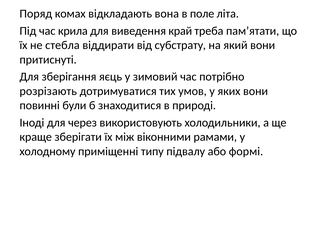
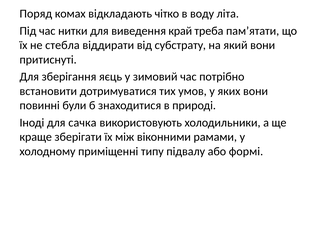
вона: вона -> чітко
поле: поле -> воду
крила: крила -> нитки
розрізають: розрізають -> встановити
через: через -> сачка
